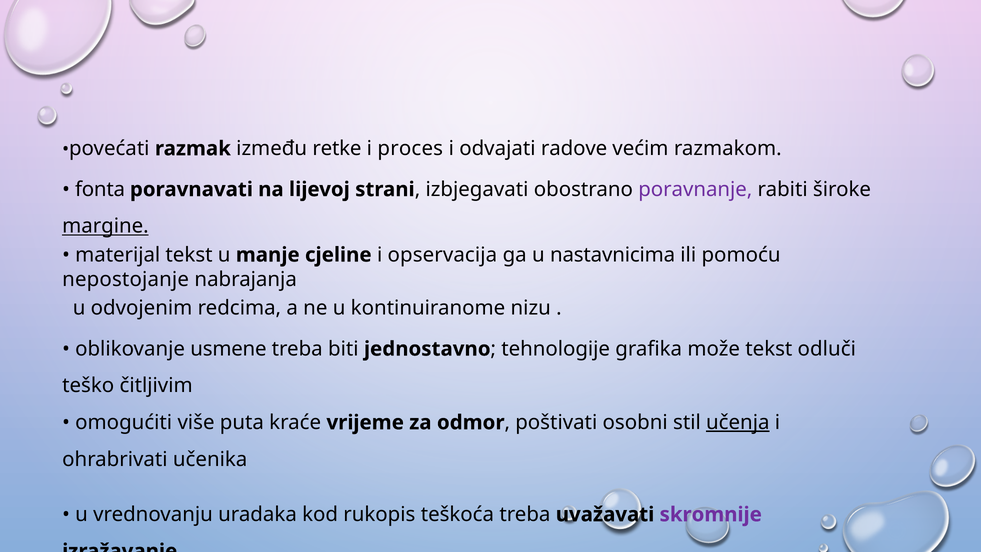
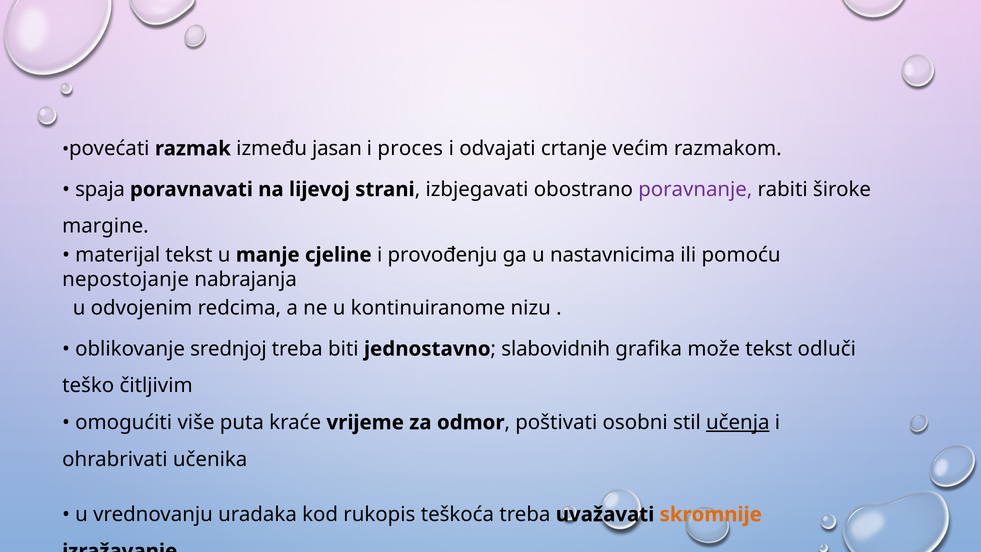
retke: retke -> jasan
radove: radove -> crtanje
fonta: fonta -> spaja
margine underline: present -> none
opservacija: opservacija -> provođenju
usmene: usmene -> srednjoj
tehnologije: tehnologije -> slabovidnih
skromnije colour: purple -> orange
